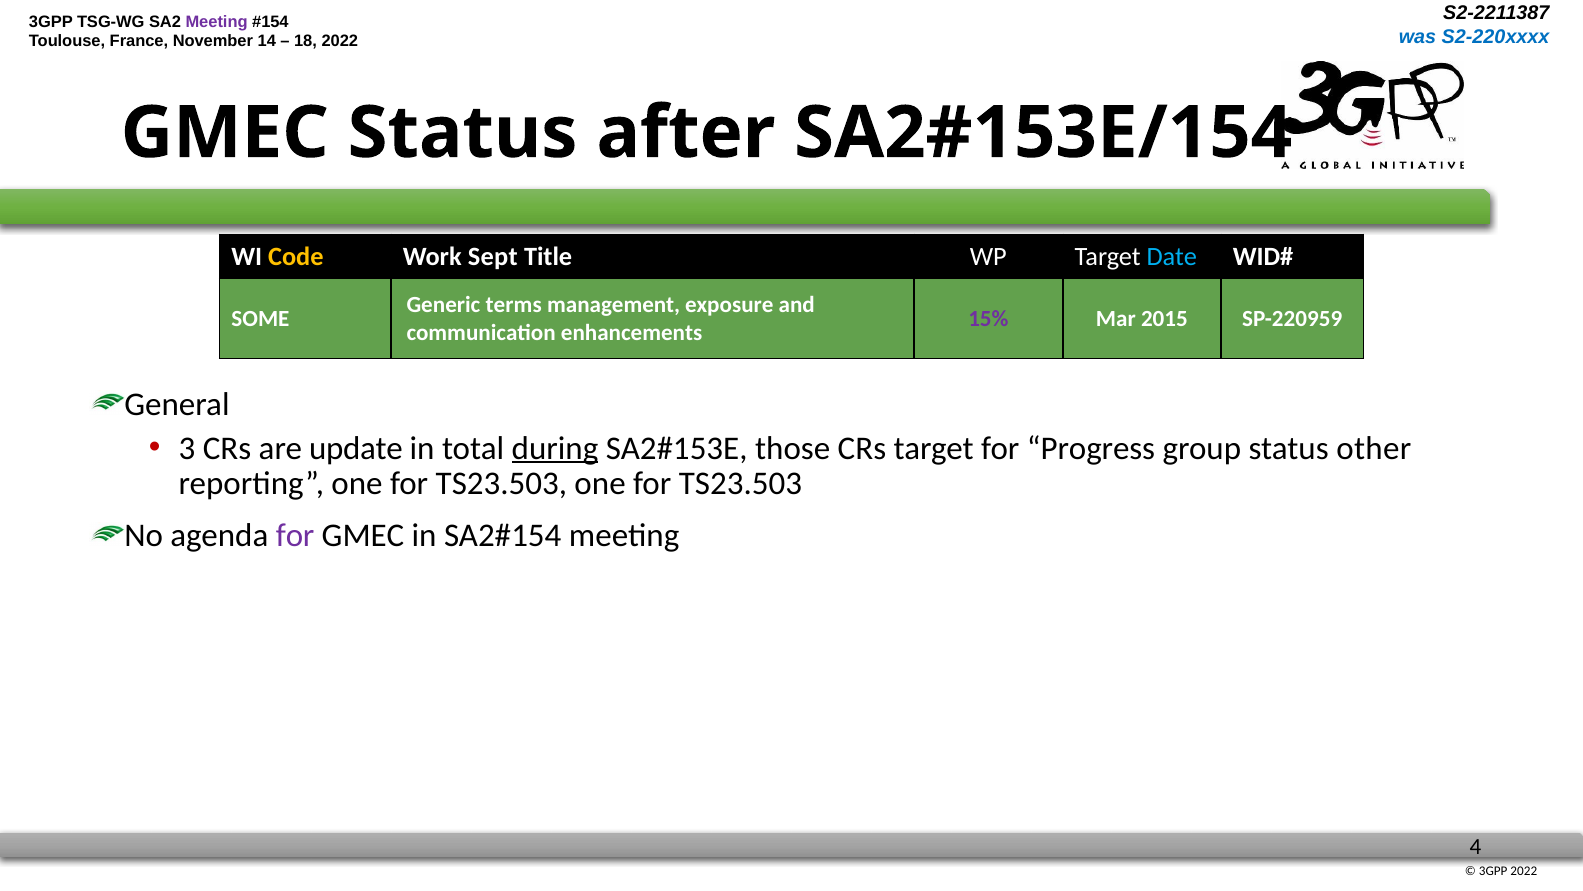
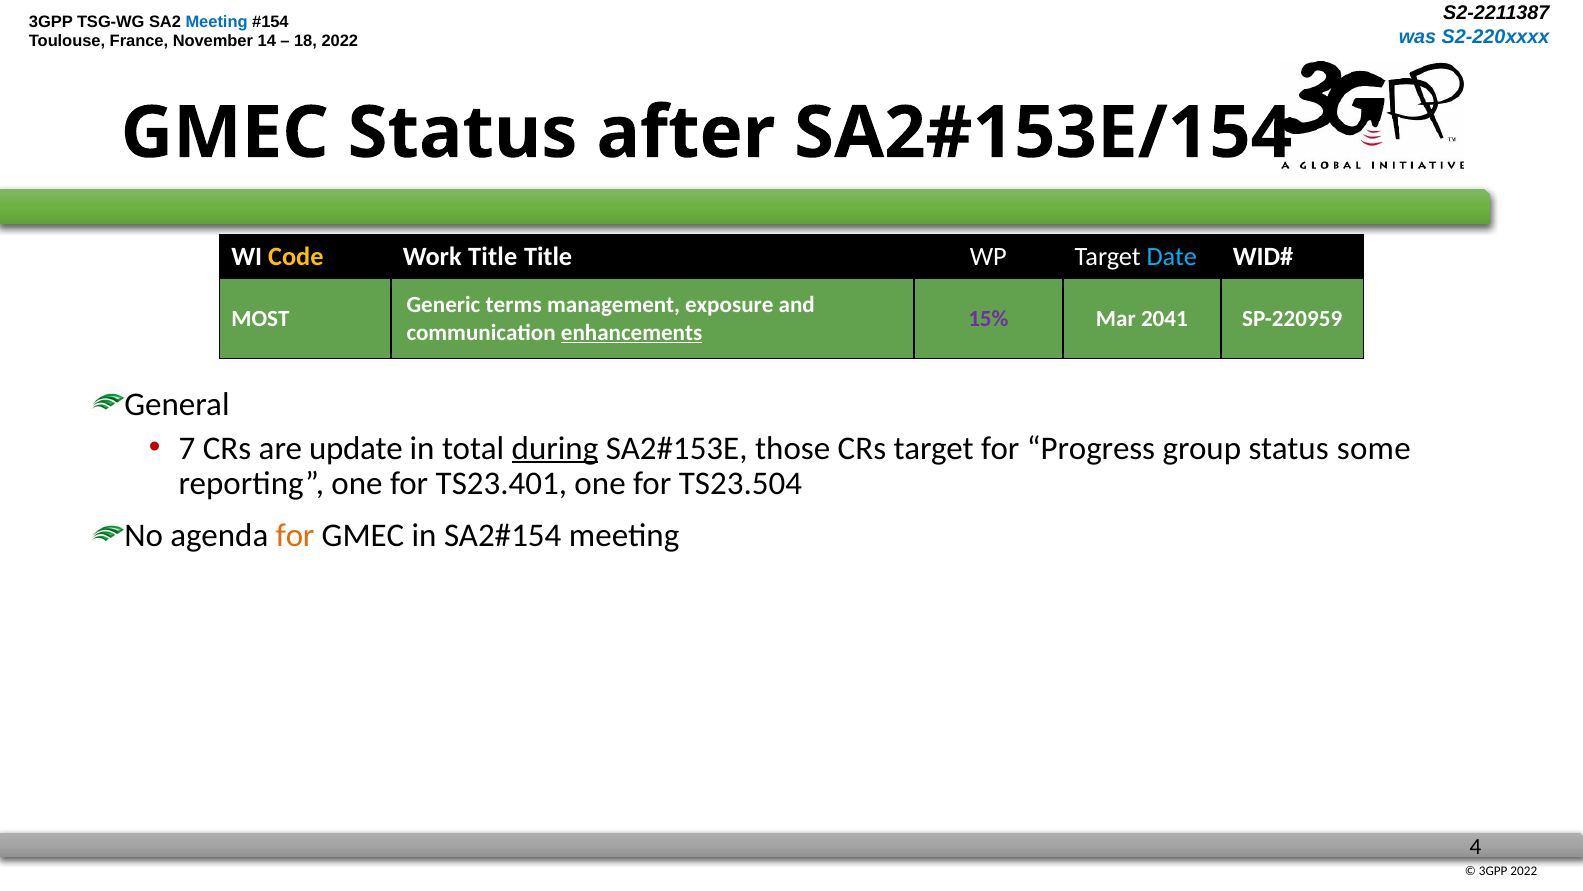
Meeting at (217, 22) colour: purple -> blue
Work Sept: Sept -> Title
SOME: SOME -> MOST
2015: 2015 -> 2041
enhancements underline: none -> present
3: 3 -> 7
other: other -> some
reporting one for TS23.503: TS23.503 -> TS23.401
TS23.503 at (740, 484): TS23.503 -> TS23.504
for at (295, 536) colour: purple -> orange
